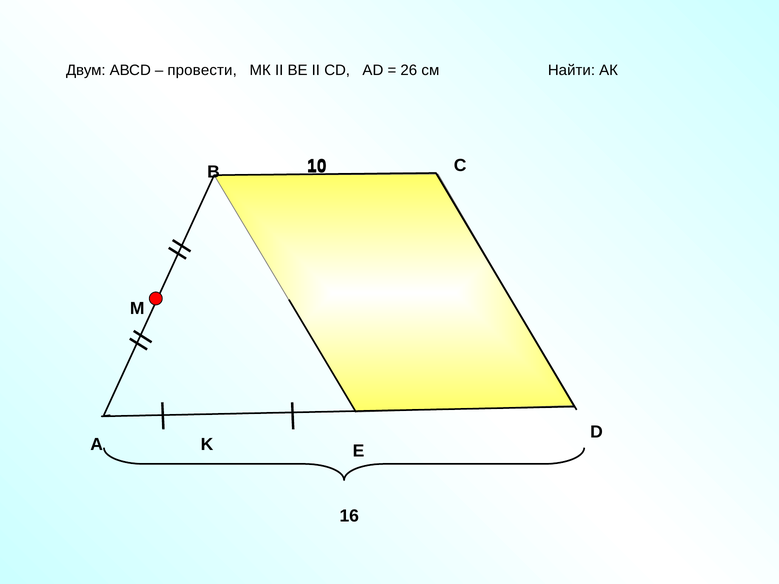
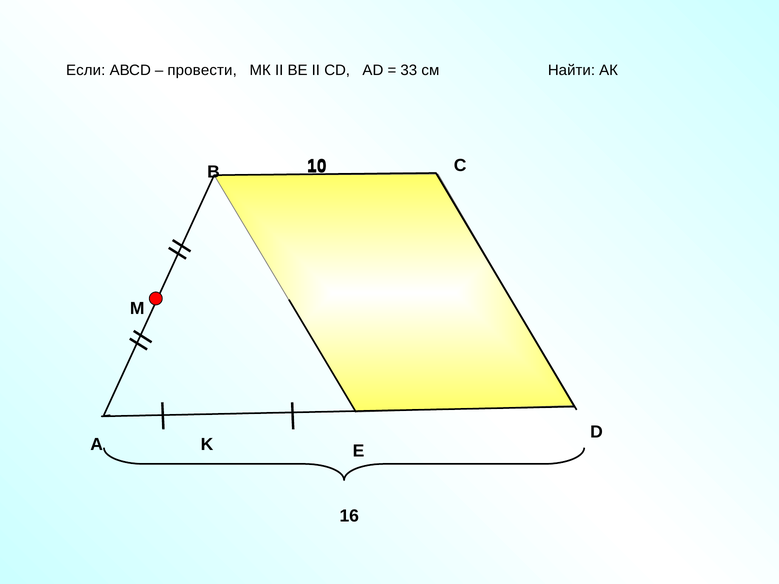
Двум: Двум -> Если
26: 26 -> 33
